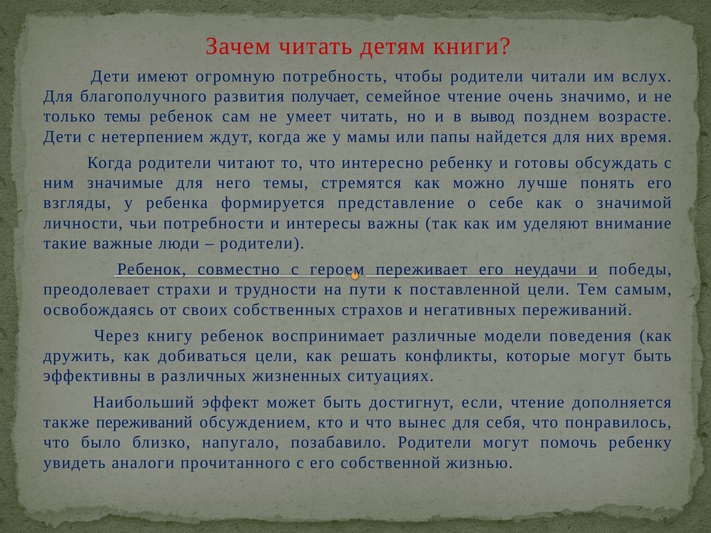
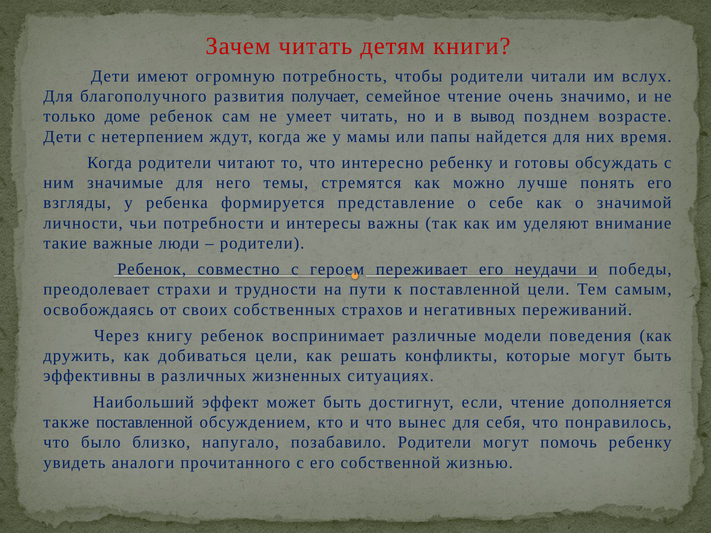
только темы: темы -> доме
также переживаний: переживаний -> поставленной
